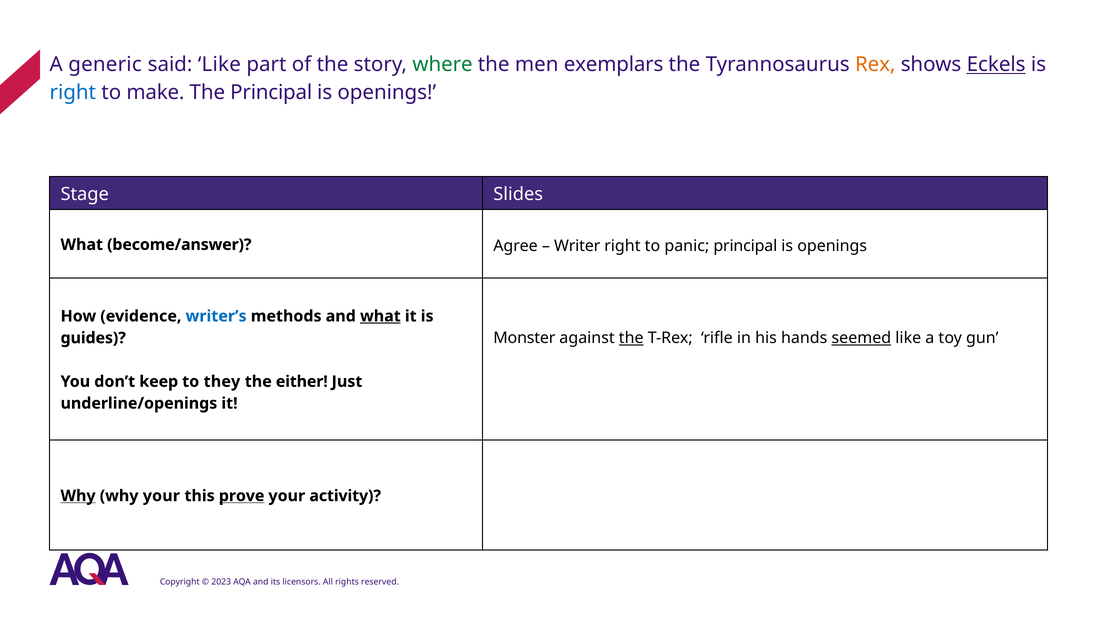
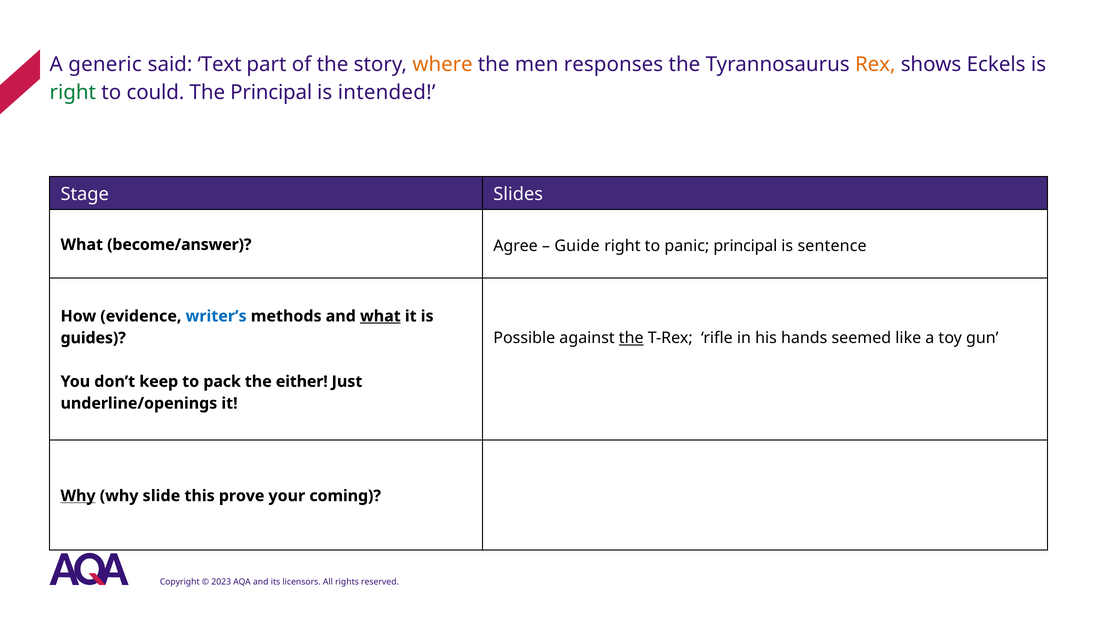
said Like: Like -> Text
where colour: green -> orange
exemplars: exemplars -> responses
Eckels underline: present -> none
right at (73, 93) colour: blue -> green
make: make -> could
openings at (387, 93): openings -> intended
Writer: Writer -> Guide
openings at (832, 246): openings -> sentence
Monster: Monster -> Possible
seemed underline: present -> none
they: they -> pack
why your: your -> slide
prove underline: present -> none
activity: activity -> coming
